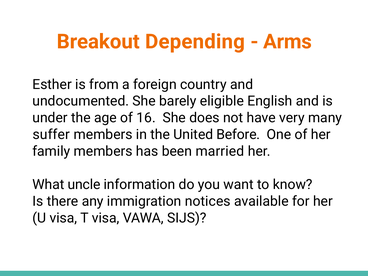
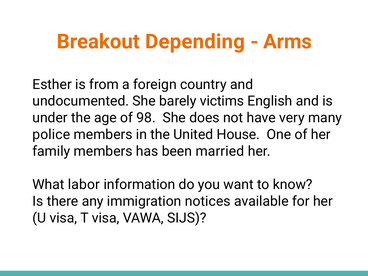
eligible: eligible -> victims
16: 16 -> 98
suffer: suffer -> police
Before: Before -> House
uncle: uncle -> labor
